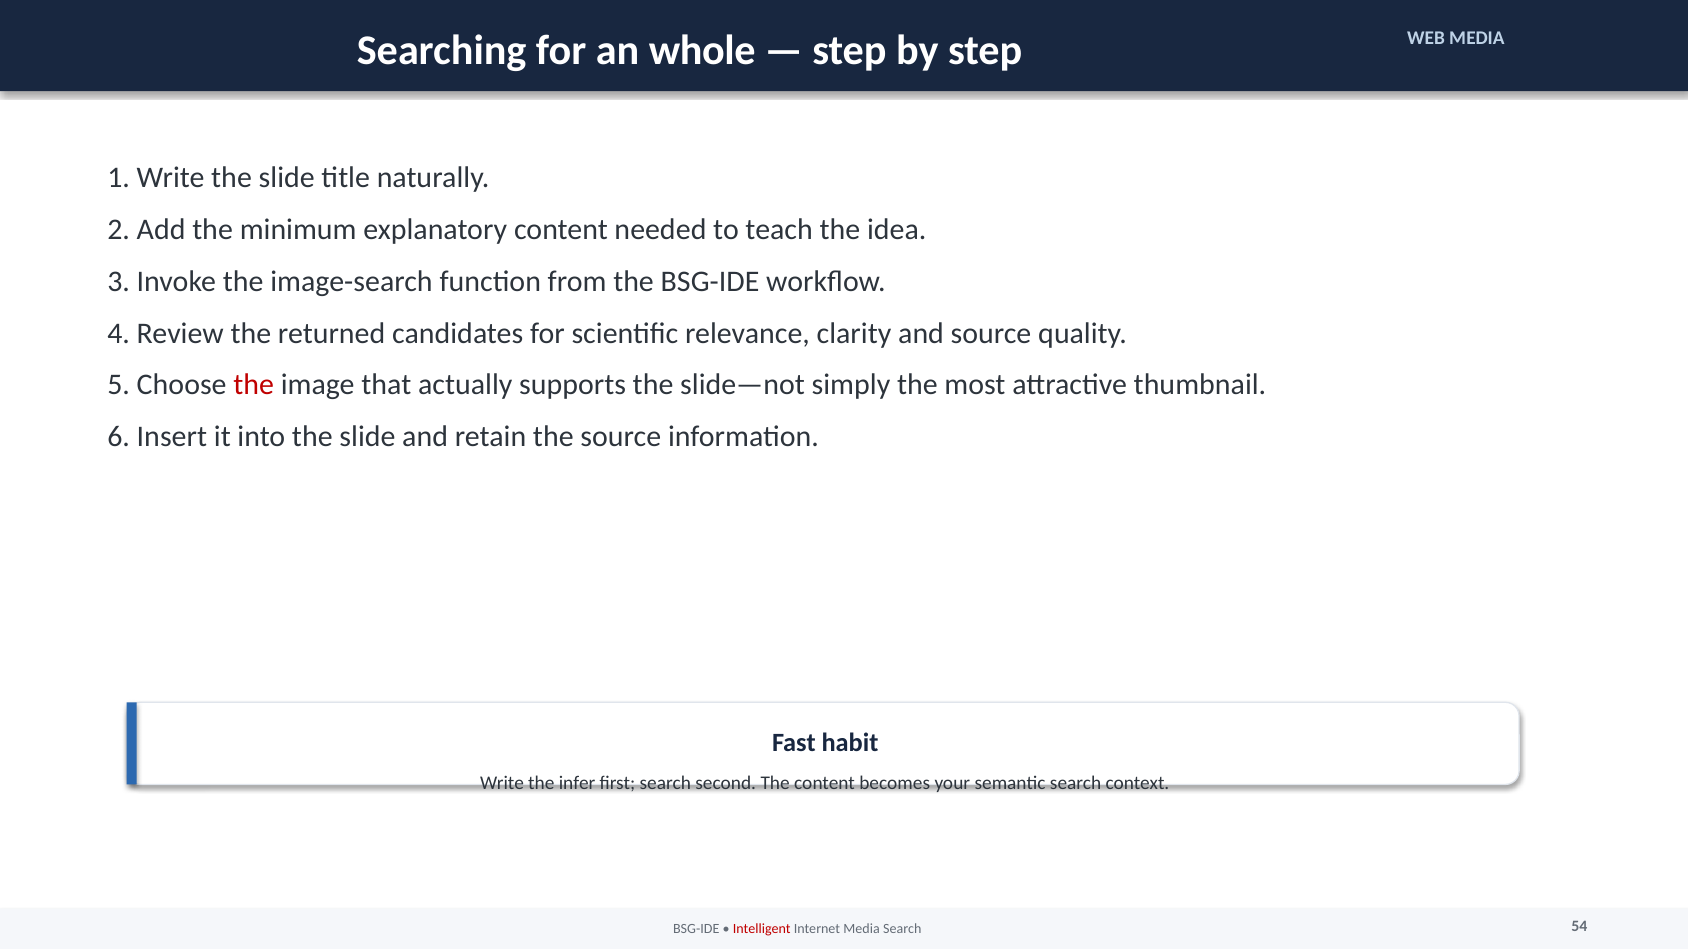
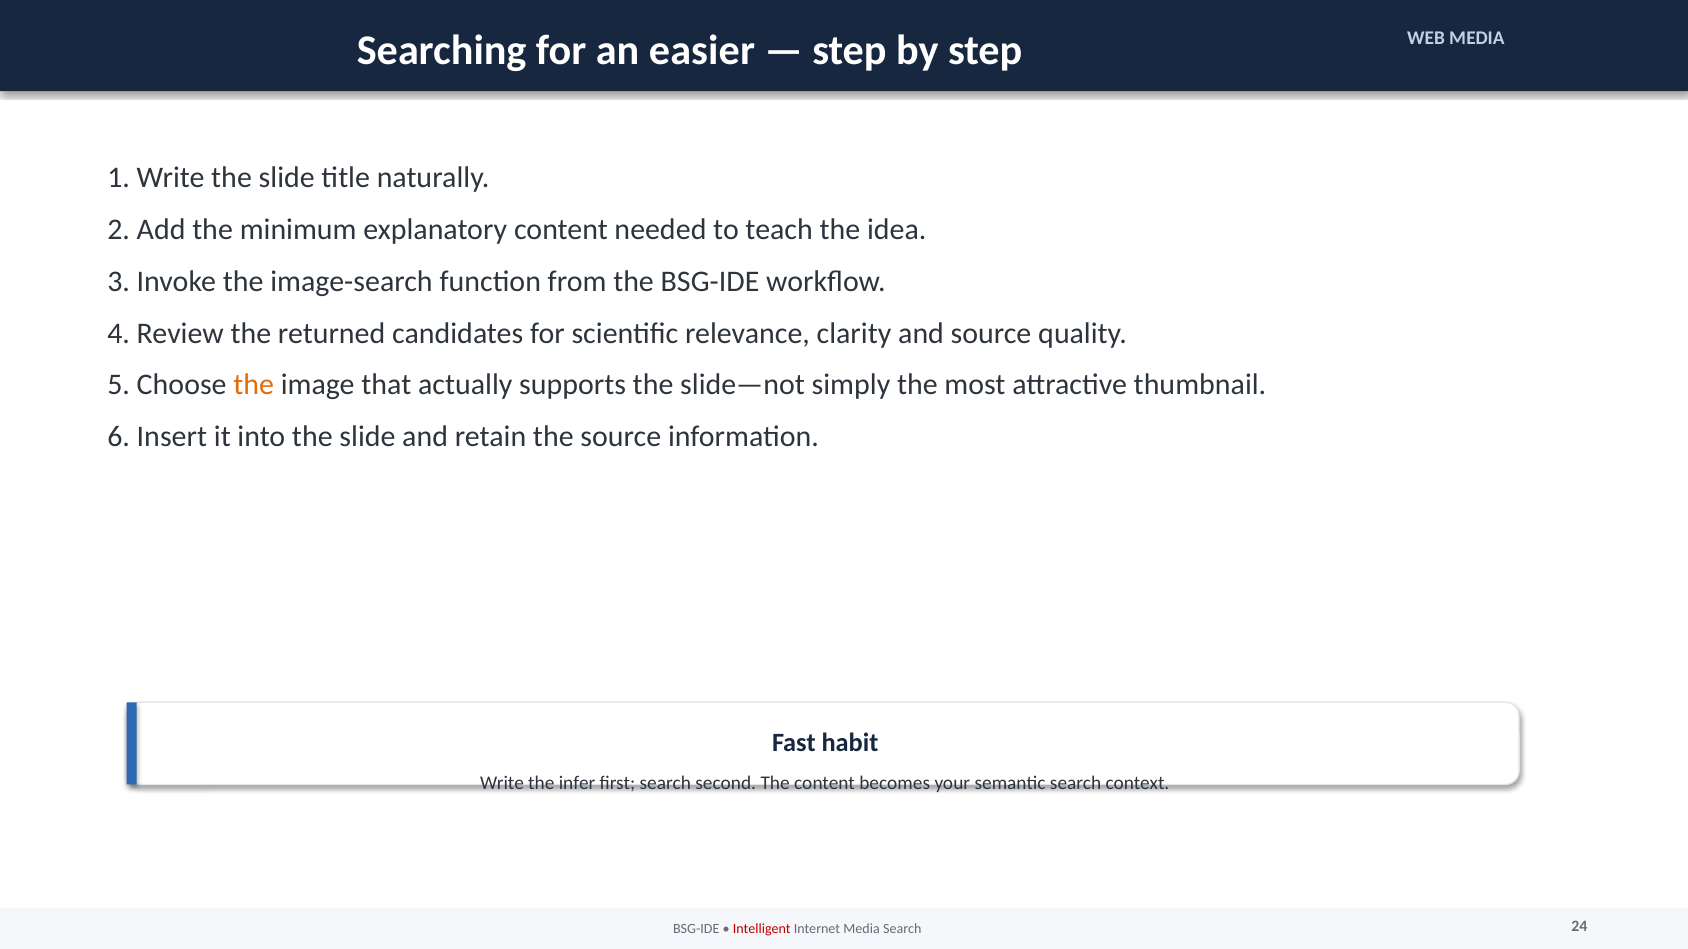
whole: whole -> easier
the at (254, 385) colour: red -> orange
54: 54 -> 24
